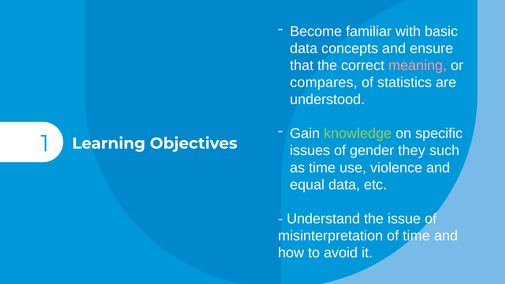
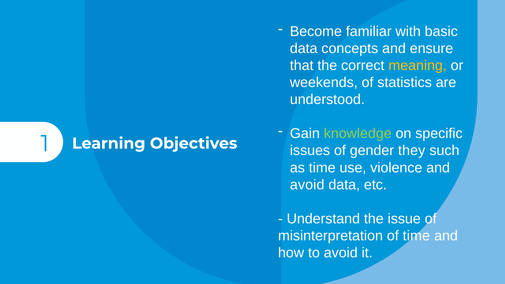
meaning colour: pink -> yellow
compares: compares -> weekends
equal at (307, 185): equal -> avoid
